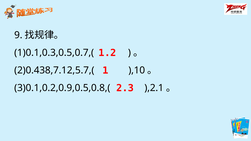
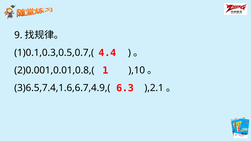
1.2: 1.2 -> 4.4
2)0.438,7.12,5.7,(: 2)0.438,7.12,5.7,( -> 2)0.001,0.01,0.8,(
2.3: 2.3 -> 6.3
3)0.1,0.2,0.9,0.5,0.8,(: 3)0.1,0.2,0.9,0.5,0.8,( -> 3)6.5,7.4,1.6,6.7,4.9,(
